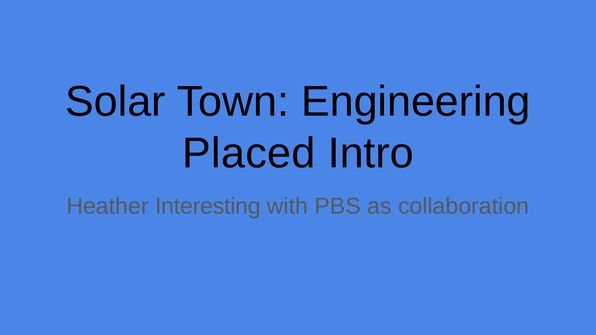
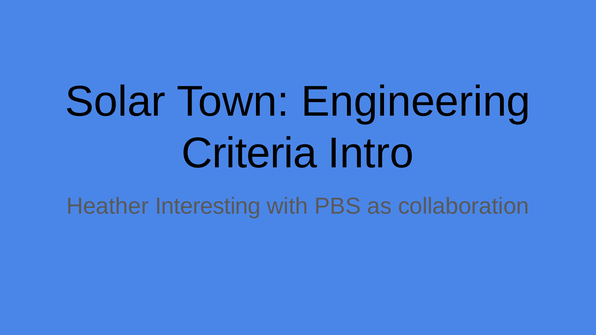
Placed: Placed -> Criteria
